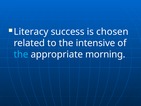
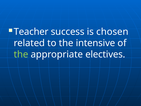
Literacy: Literacy -> Teacher
the at (21, 54) colour: light blue -> light green
morning: morning -> electives
